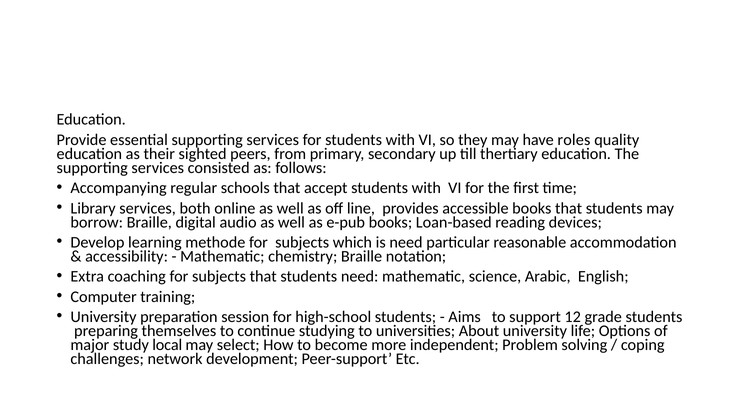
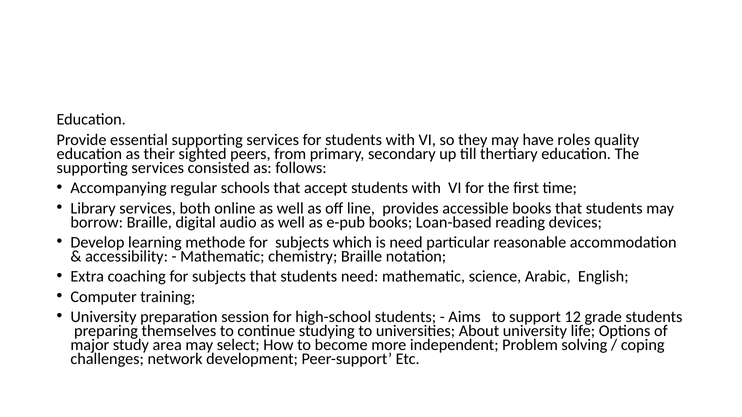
local: local -> area
